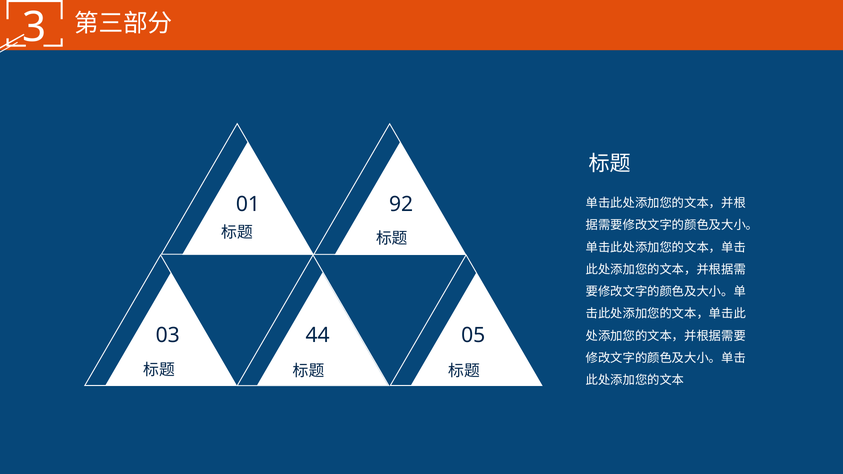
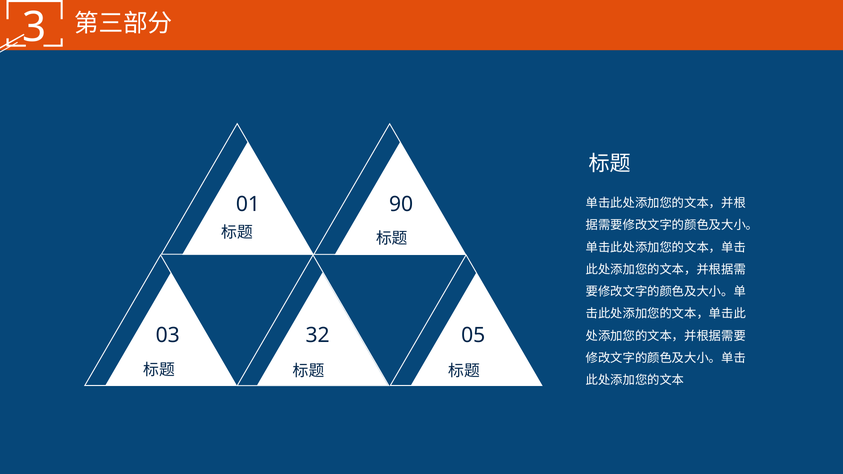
92: 92 -> 90
44: 44 -> 32
